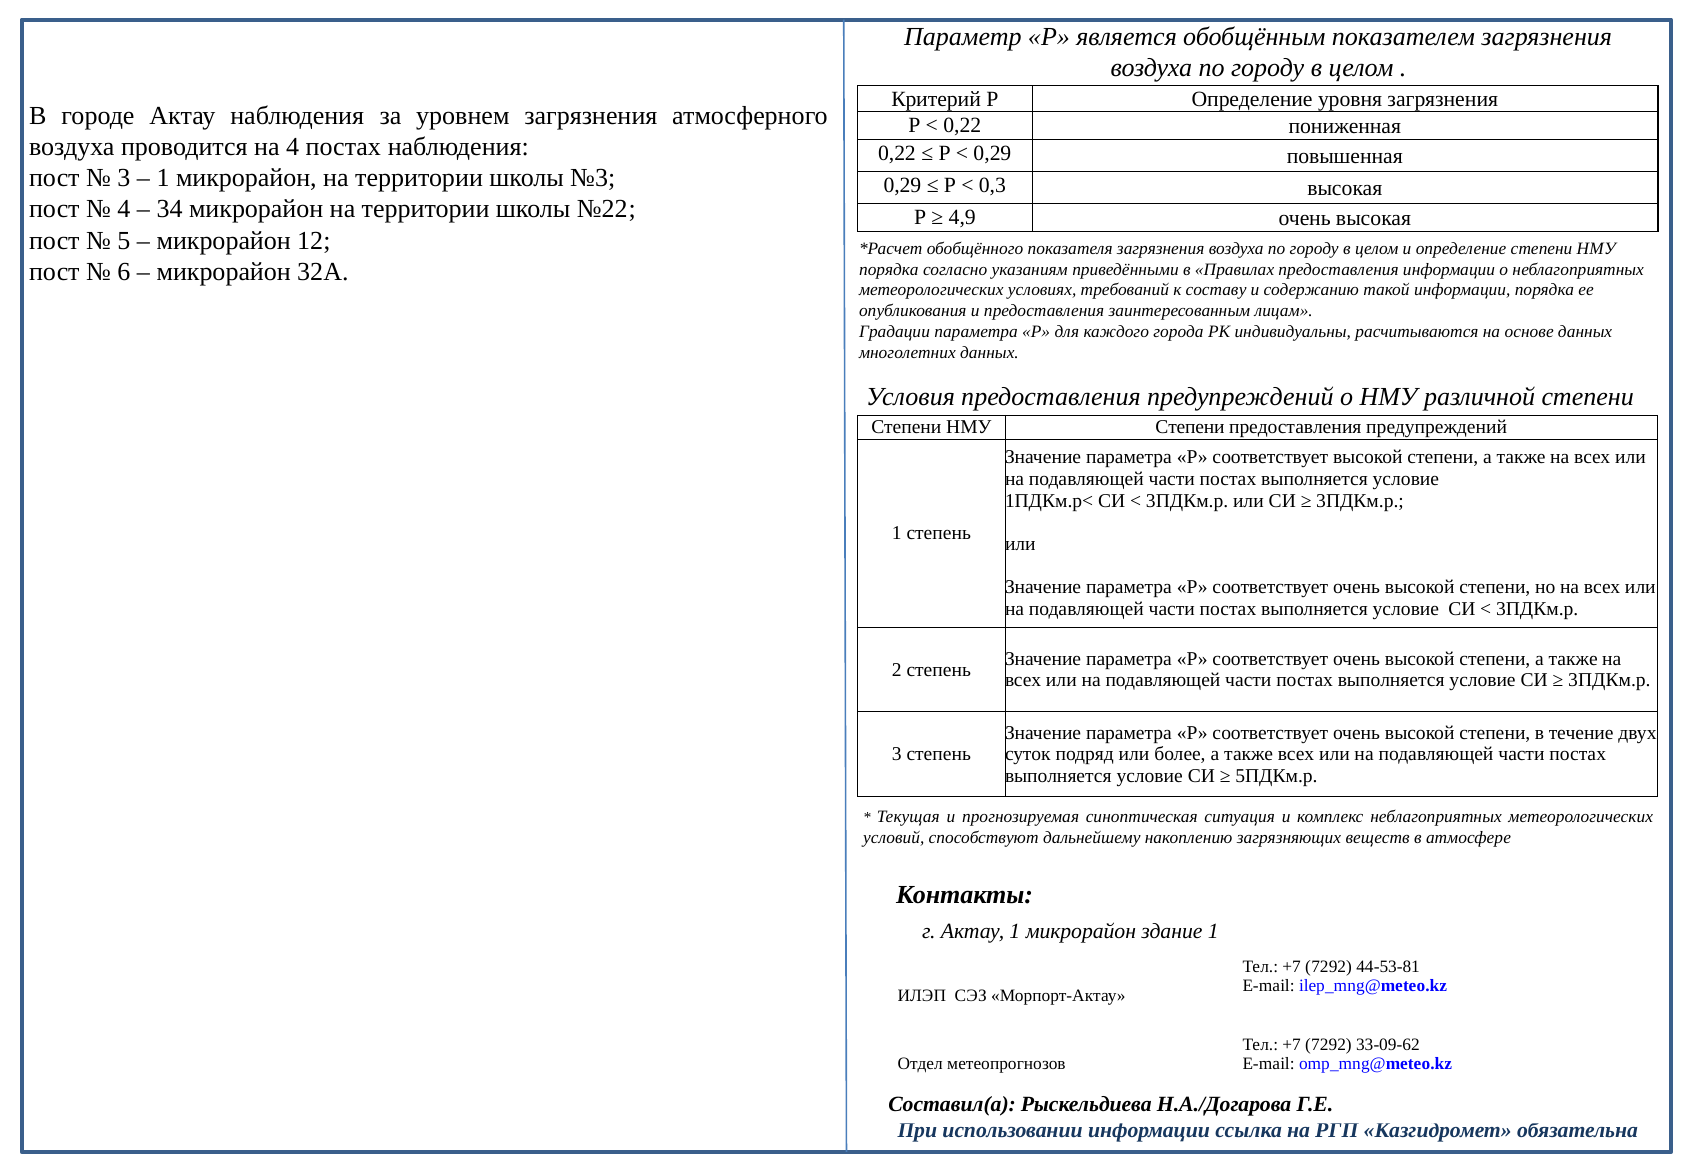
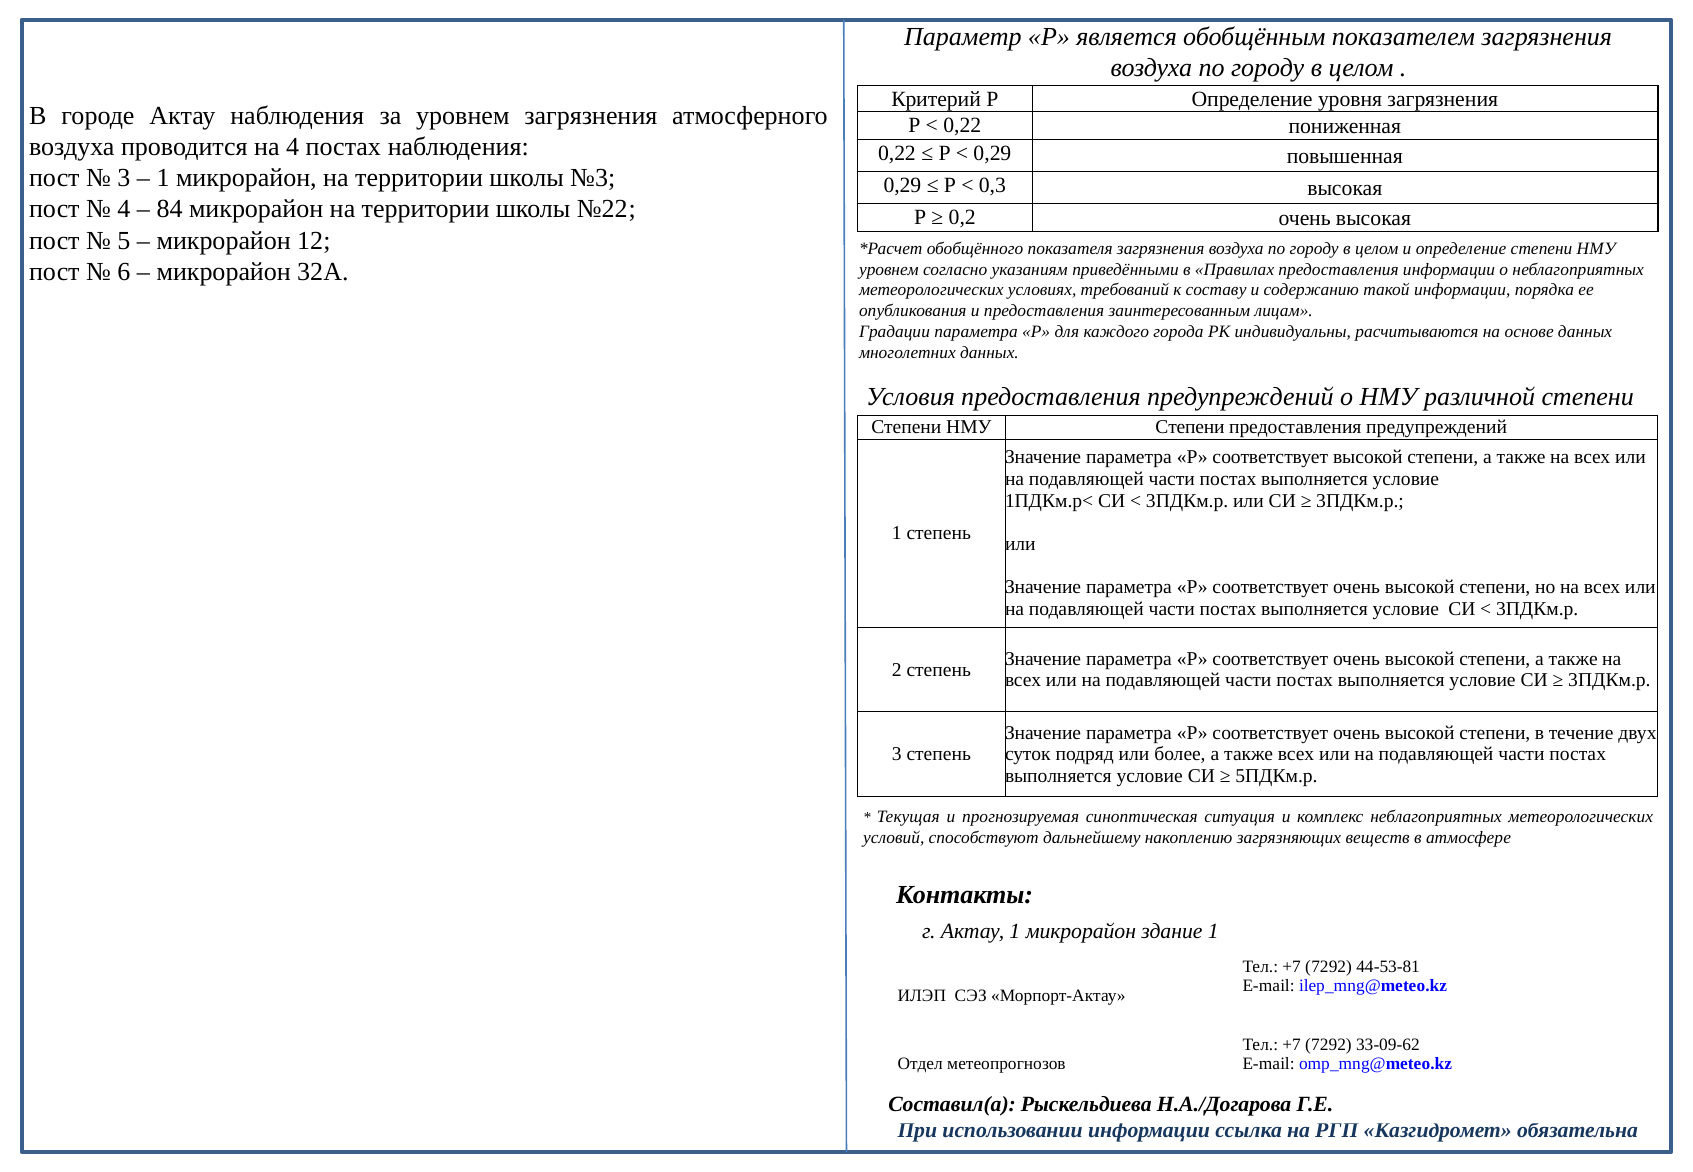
34: 34 -> 84
4,9: 4,9 -> 0,2
порядка at (889, 269): порядка -> уровнем
